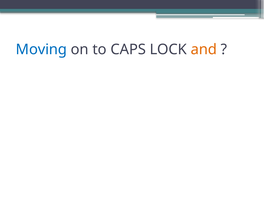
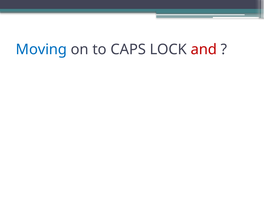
and colour: orange -> red
